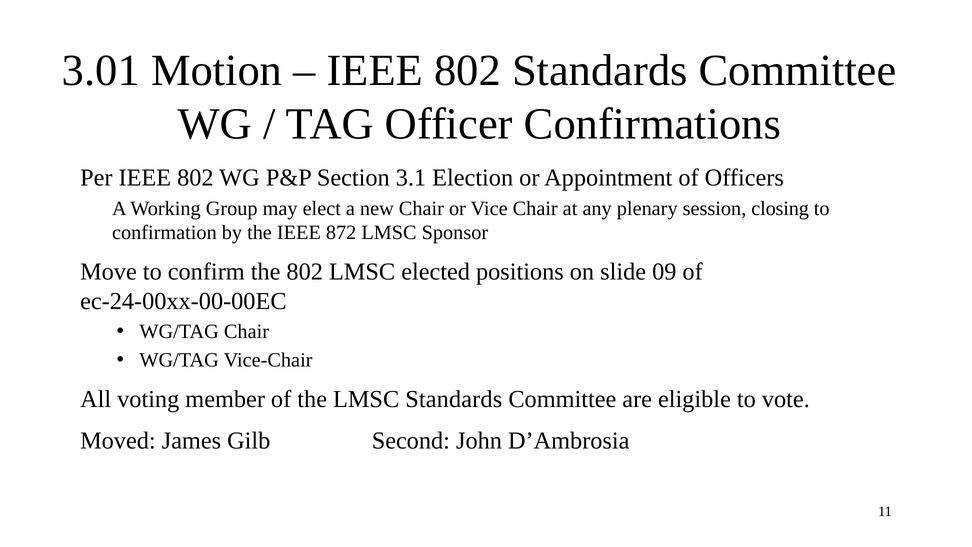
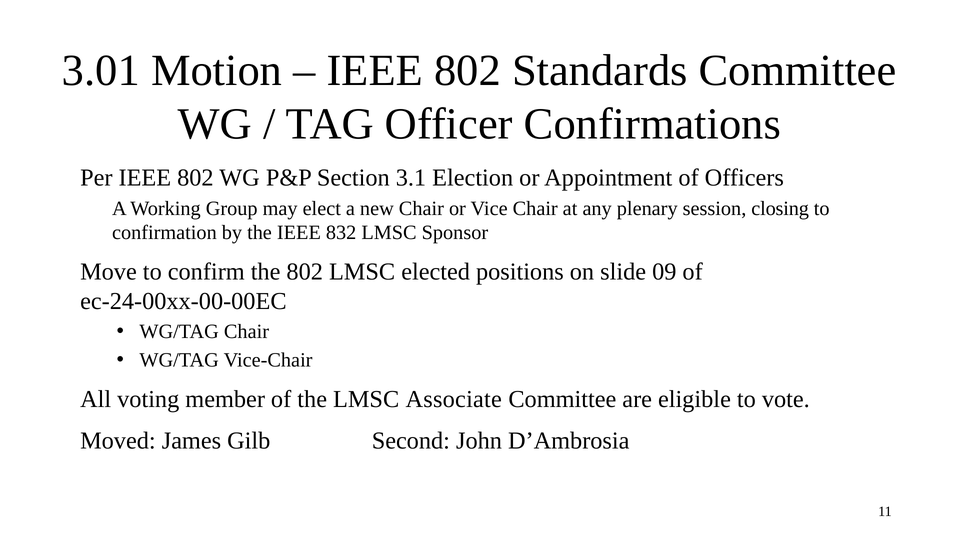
872: 872 -> 832
LMSC Standards: Standards -> Associate
